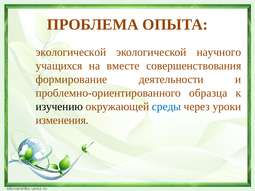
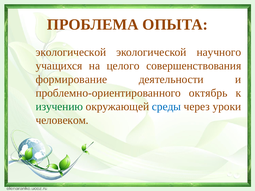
вместе: вместе -> целого
образца: образца -> октябрь
изучению colour: black -> green
изменения: изменения -> человеком
